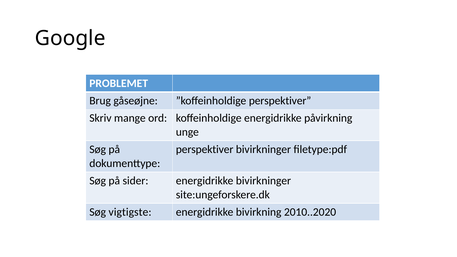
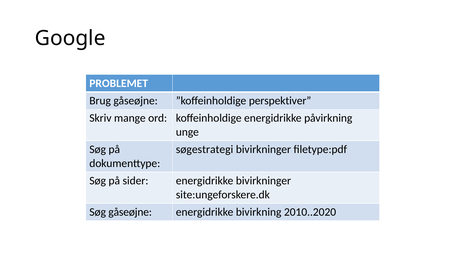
perspektiver at (205, 150): perspektiver -> søgestrategi
Søg vigtigste: vigtigste -> gåseøjne
